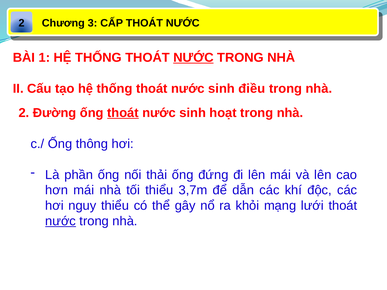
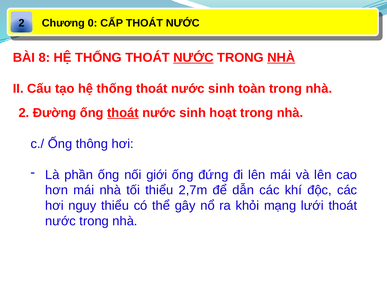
3: 3 -> 0
1: 1 -> 8
NHÀ at (281, 58) underline: none -> present
điều: điều -> toàn
thải: thải -> giới
3,7m: 3,7m -> 2,7m
nước at (61, 221) underline: present -> none
